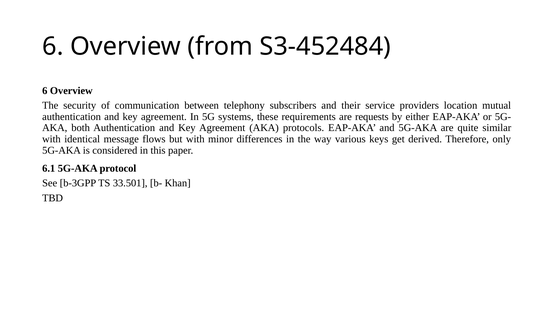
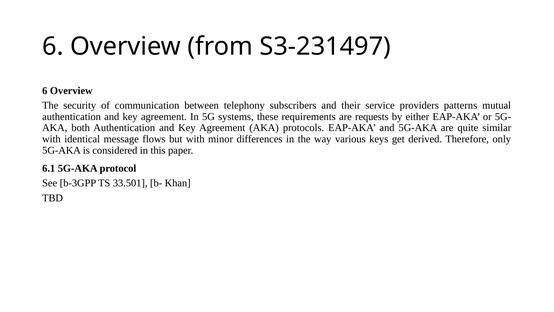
S3-452484: S3-452484 -> S3-231497
location: location -> patterns
